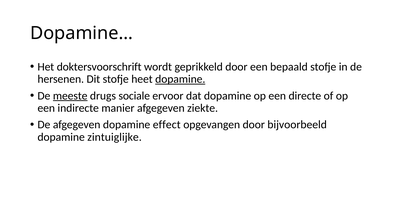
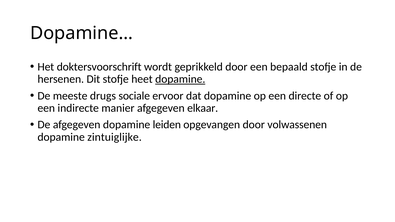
meeste underline: present -> none
ziekte: ziekte -> elkaar
effect: effect -> leiden
bijvoorbeeld: bijvoorbeeld -> volwassenen
